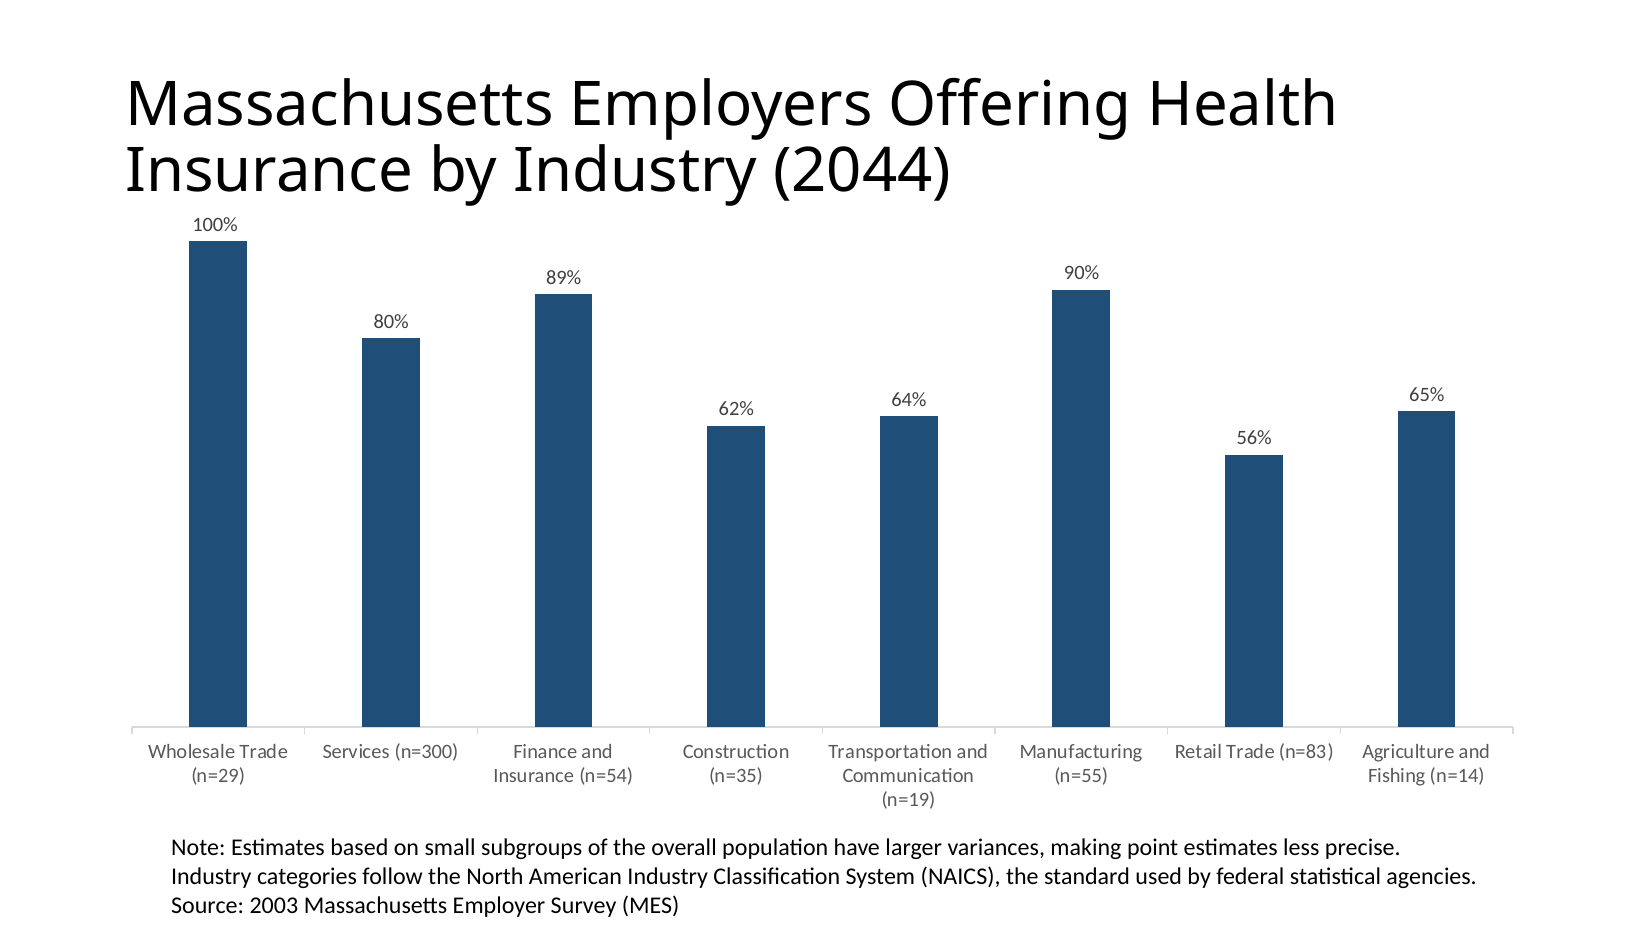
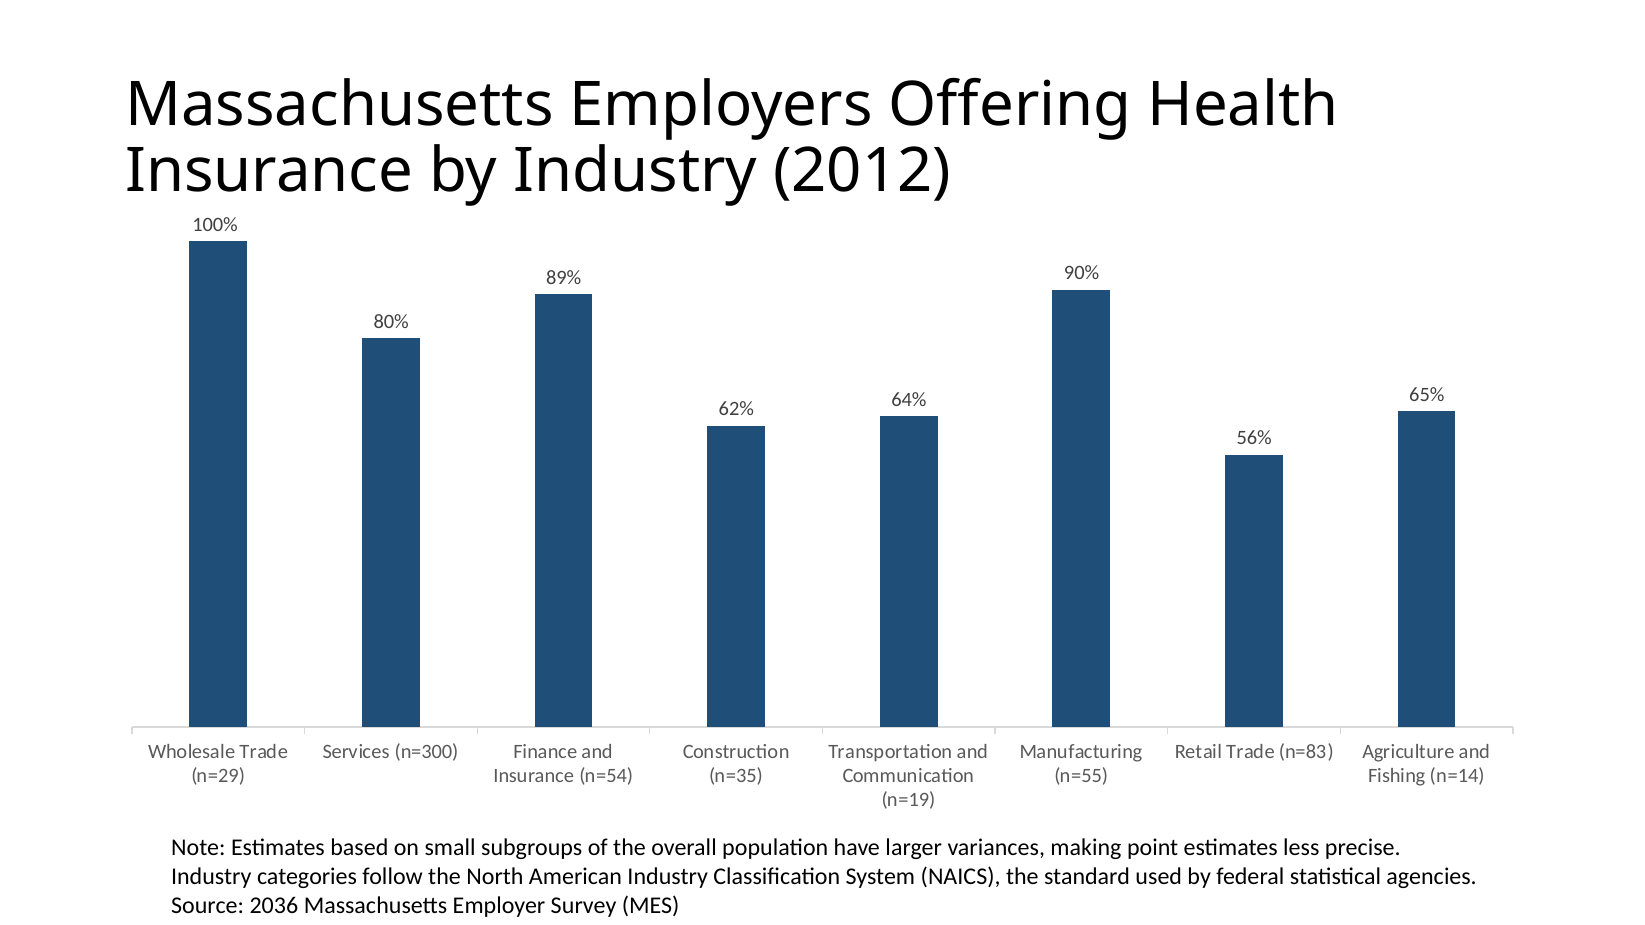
2044: 2044 -> 2012
2003: 2003 -> 2036
